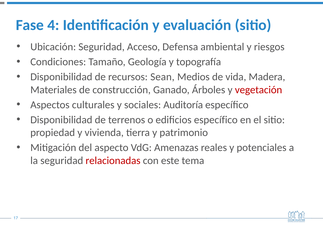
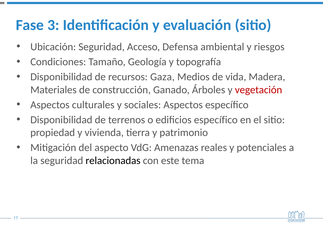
4: 4 -> 3
Sean: Sean -> Gaza
sociales Auditoría: Auditoría -> Aspectos
relacionadas colour: red -> black
